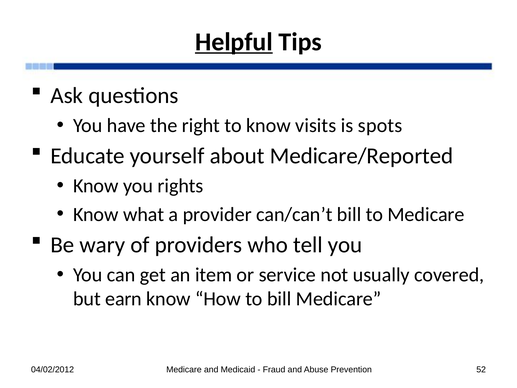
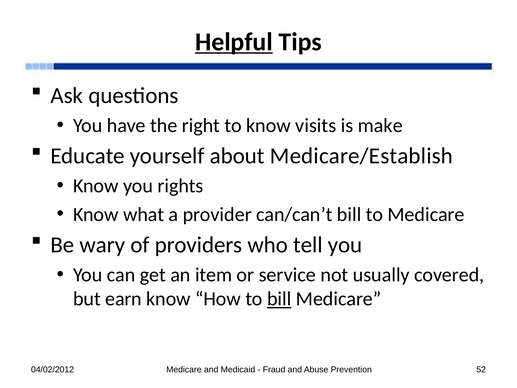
spots: spots -> make
Medicare/Reported: Medicare/Reported -> Medicare/Establish
bill at (279, 299) underline: none -> present
